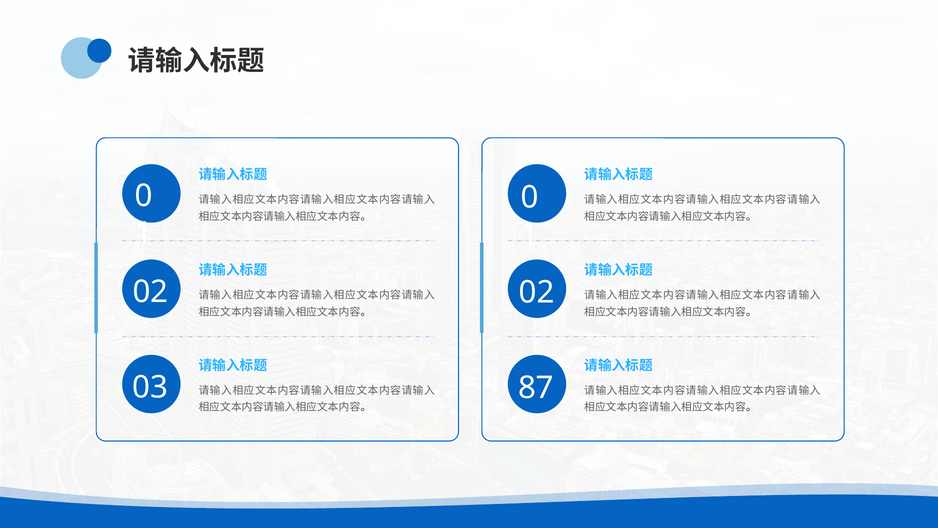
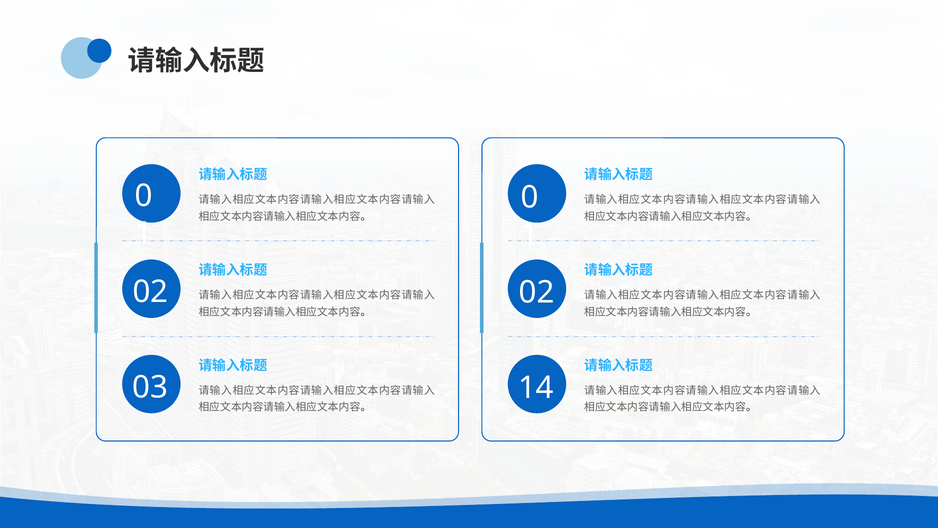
87: 87 -> 14
